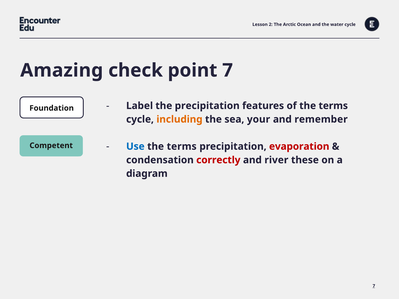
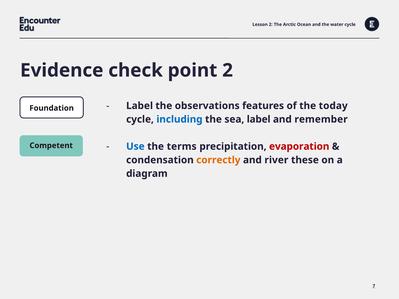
Amazing: Amazing -> Evidence
point 7: 7 -> 2
the precipitation: precipitation -> observations
of the terms: terms -> today
including colour: orange -> blue
sea your: your -> label
correctly colour: red -> orange
